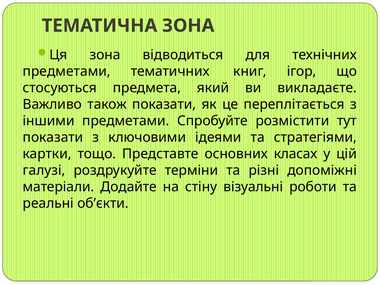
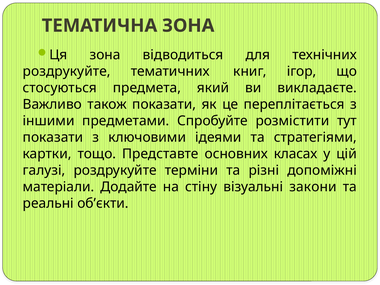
предметами at (67, 71): предметами -> роздрукуйте
роботи: роботи -> закони
